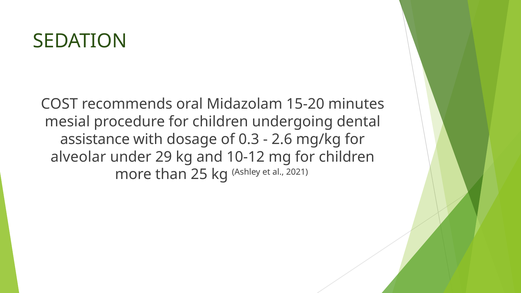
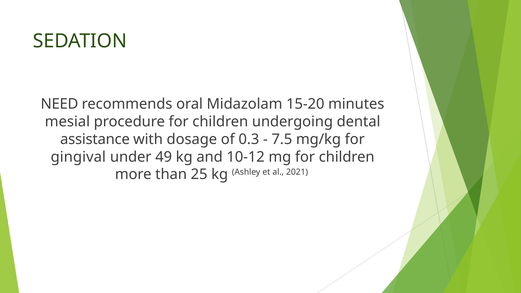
COST: COST -> NEED
2.6: 2.6 -> 7.5
alveolar: alveolar -> gingival
29: 29 -> 49
